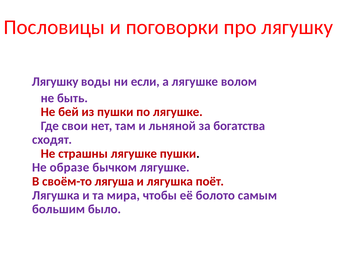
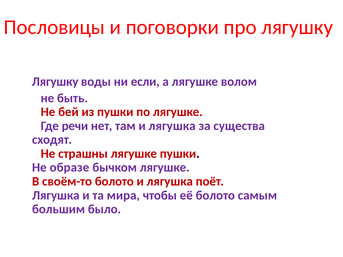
свои: свои -> речи
там и льняной: льняной -> лягушка
богатства: богатства -> существа
своём-то лягуша: лягуша -> болото
